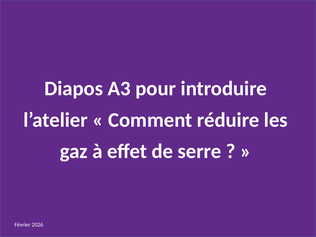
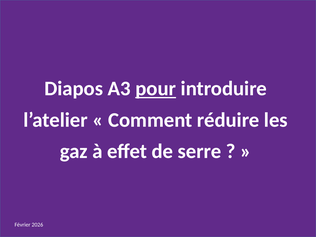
pour underline: none -> present
